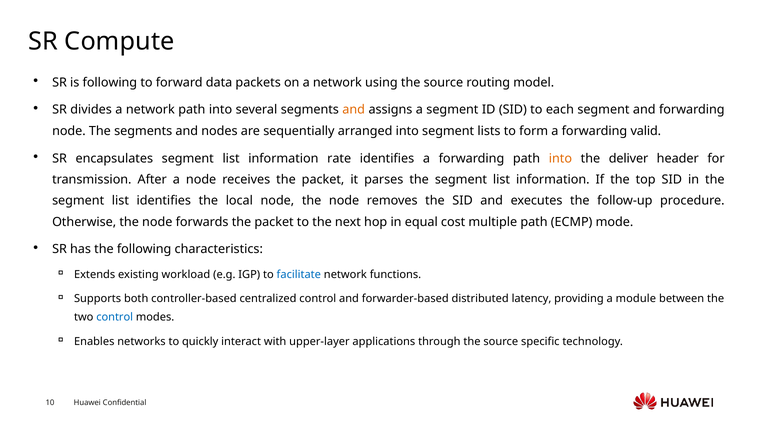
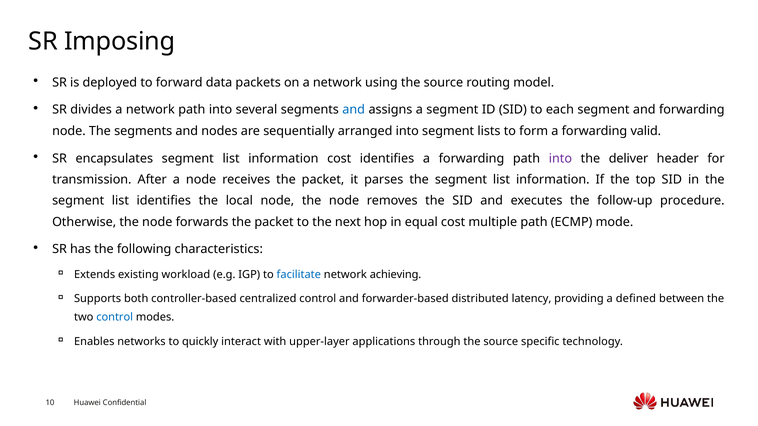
Compute: Compute -> Imposing
is following: following -> deployed
and at (354, 110) colour: orange -> blue
information rate: rate -> cost
into at (560, 159) colour: orange -> purple
functions: functions -> achieving
module: module -> defined
